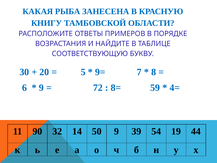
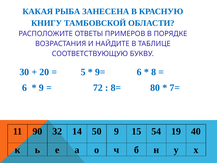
9= 7: 7 -> 6
59: 59 -> 80
4=: 4= -> 7=
39: 39 -> 15
44: 44 -> 40
